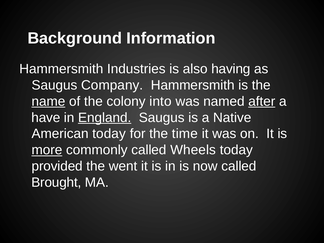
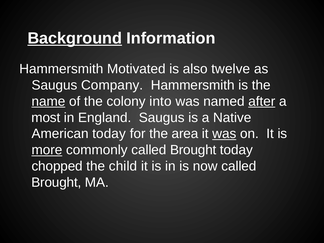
Background underline: none -> present
Industries: Industries -> Motivated
having: having -> twelve
have: have -> most
England underline: present -> none
time: time -> area
was at (224, 134) underline: none -> present
commonly called Wheels: Wheels -> Brought
provided: provided -> chopped
went: went -> child
